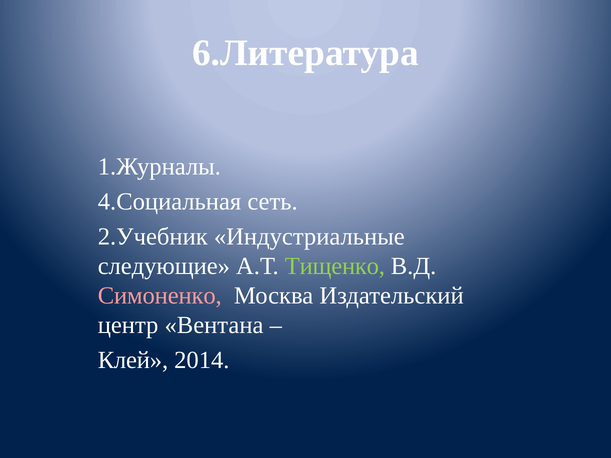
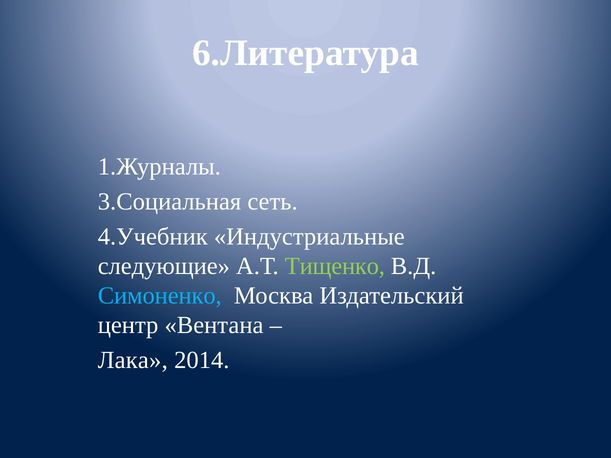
4.Социальная: 4.Социальная -> 3.Социальная
2.Учебник: 2.Учебник -> 4.Учебник
Симоненко colour: pink -> light blue
Клей: Клей -> Лака
